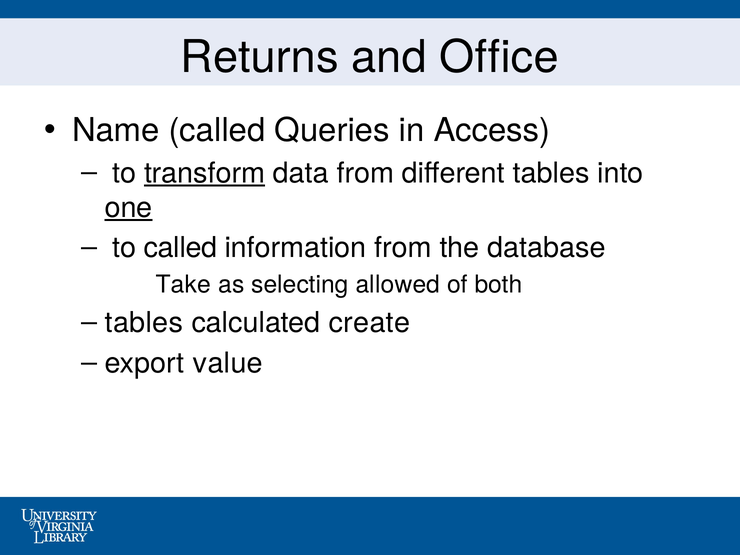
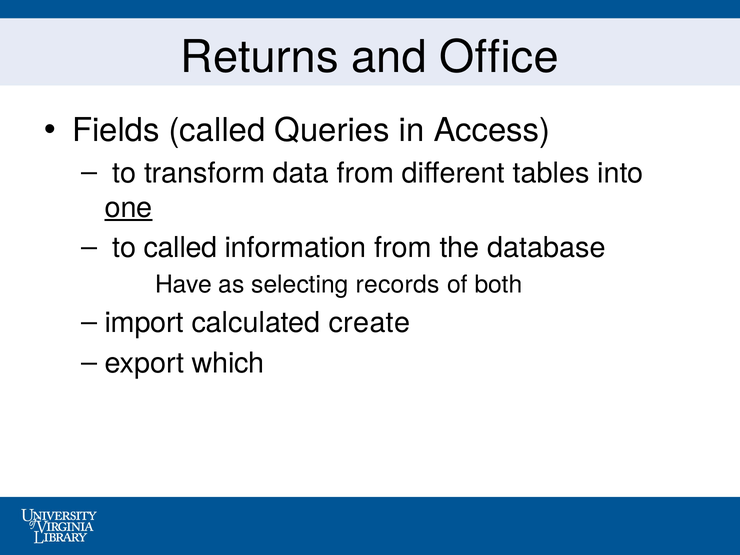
Name: Name -> Fields
transform underline: present -> none
Take: Take -> Have
allowed: allowed -> records
tables at (144, 323): tables -> import
value: value -> which
